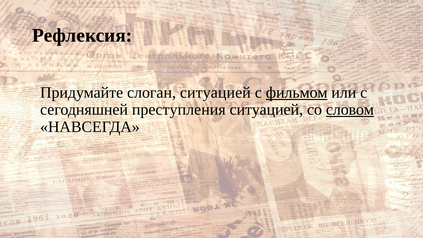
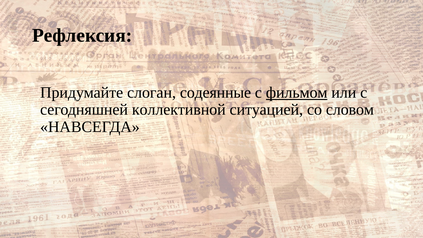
слоган ситуацией: ситуацией -> содеянные
преступления: преступления -> коллективной
словом underline: present -> none
